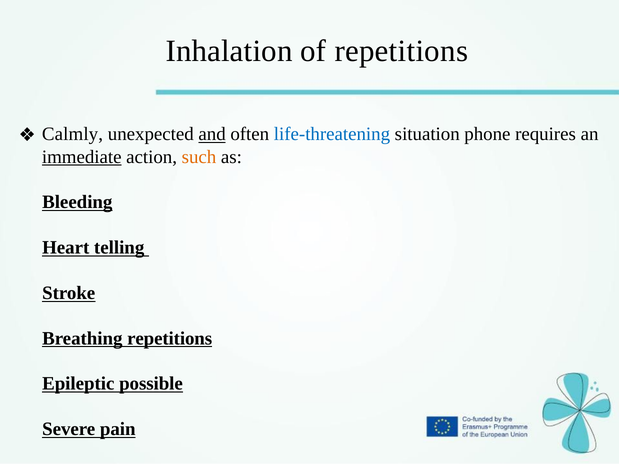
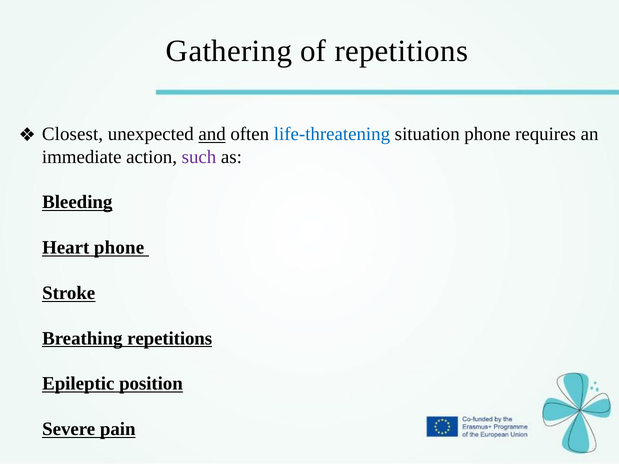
Inhalation: Inhalation -> Gathering
Calmly: Calmly -> Closest
immediate underline: present -> none
such colour: orange -> purple
telling at (119, 248): telling -> phone
possible: possible -> position
